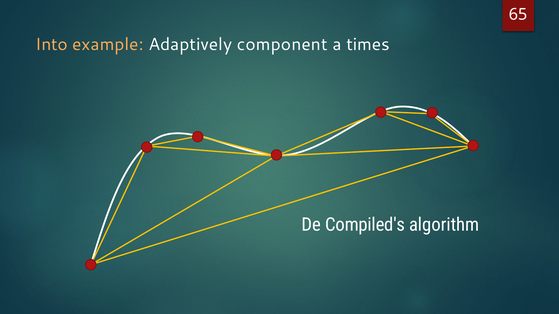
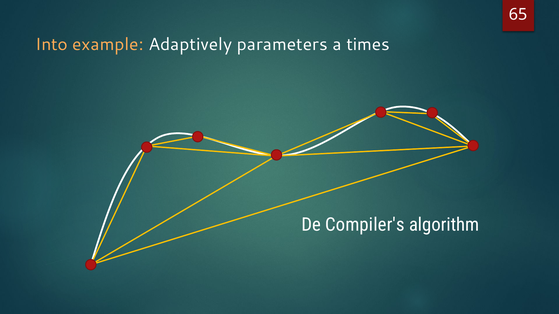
component: component -> parameters
Compiled's: Compiled's -> Compiler's
